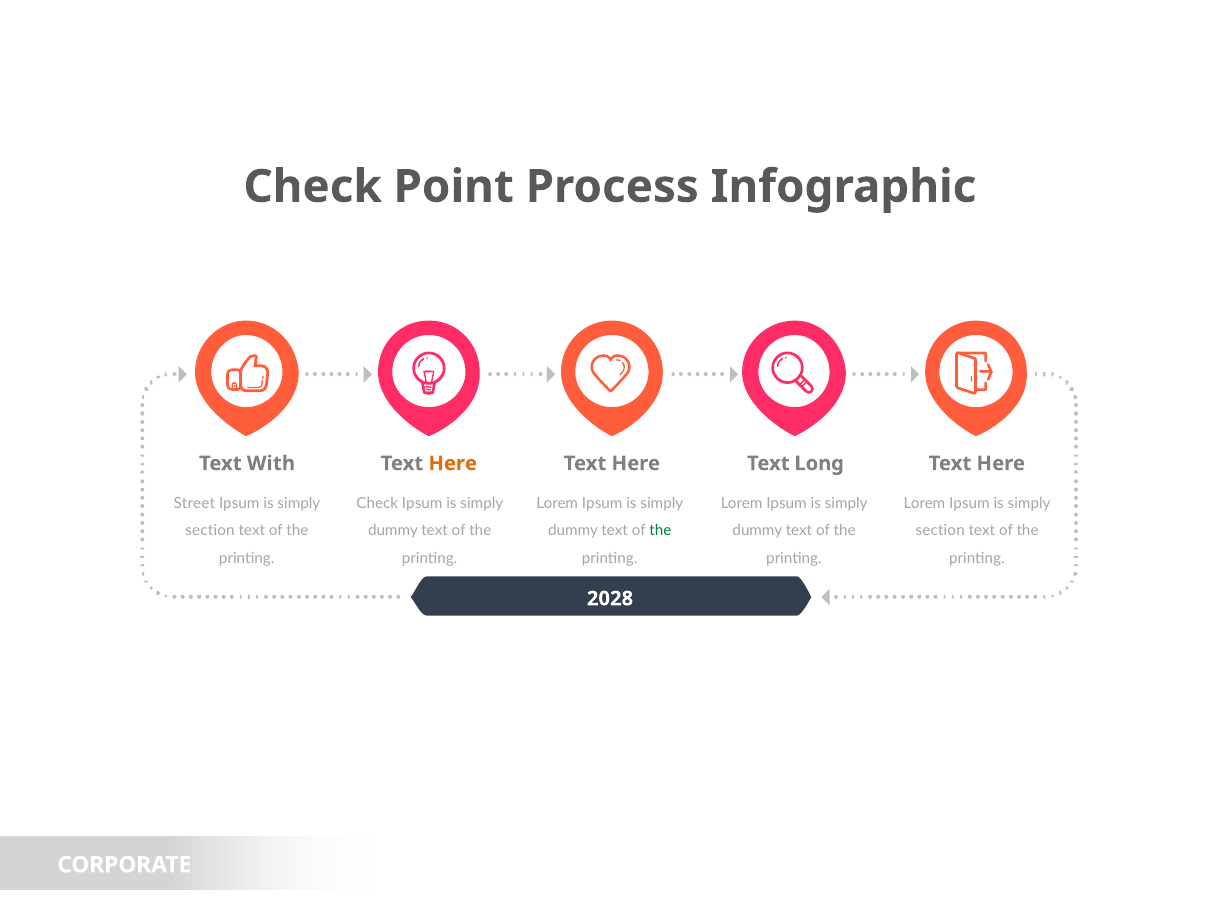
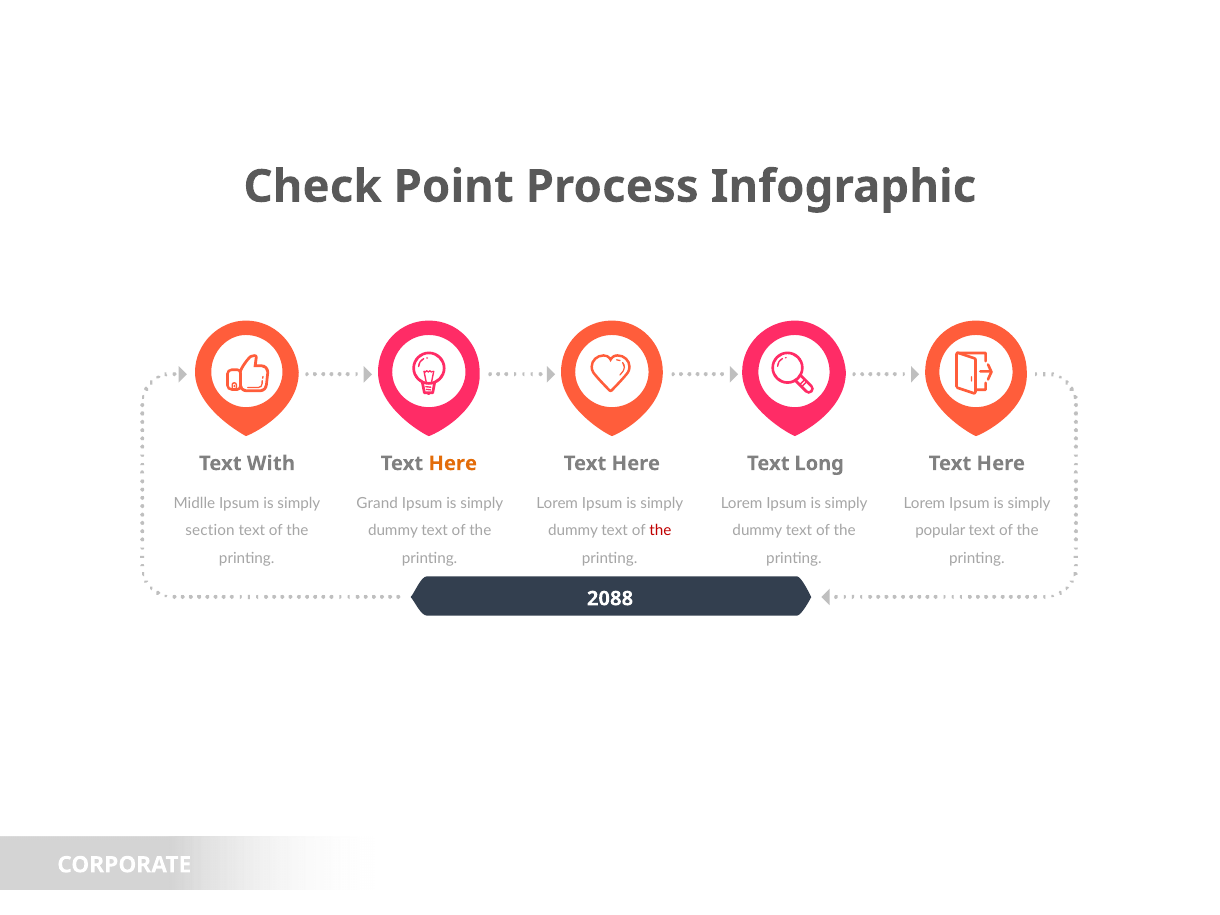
Street: Street -> Midlle
Check at (377, 503): Check -> Grand
the at (660, 531) colour: green -> red
section at (940, 531): section -> popular
2028: 2028 -> 2088
